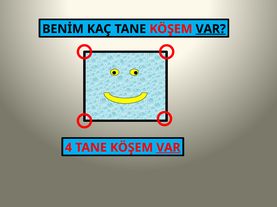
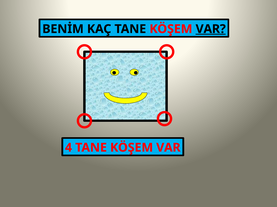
VAR at (168, 148) underline: present -> none
